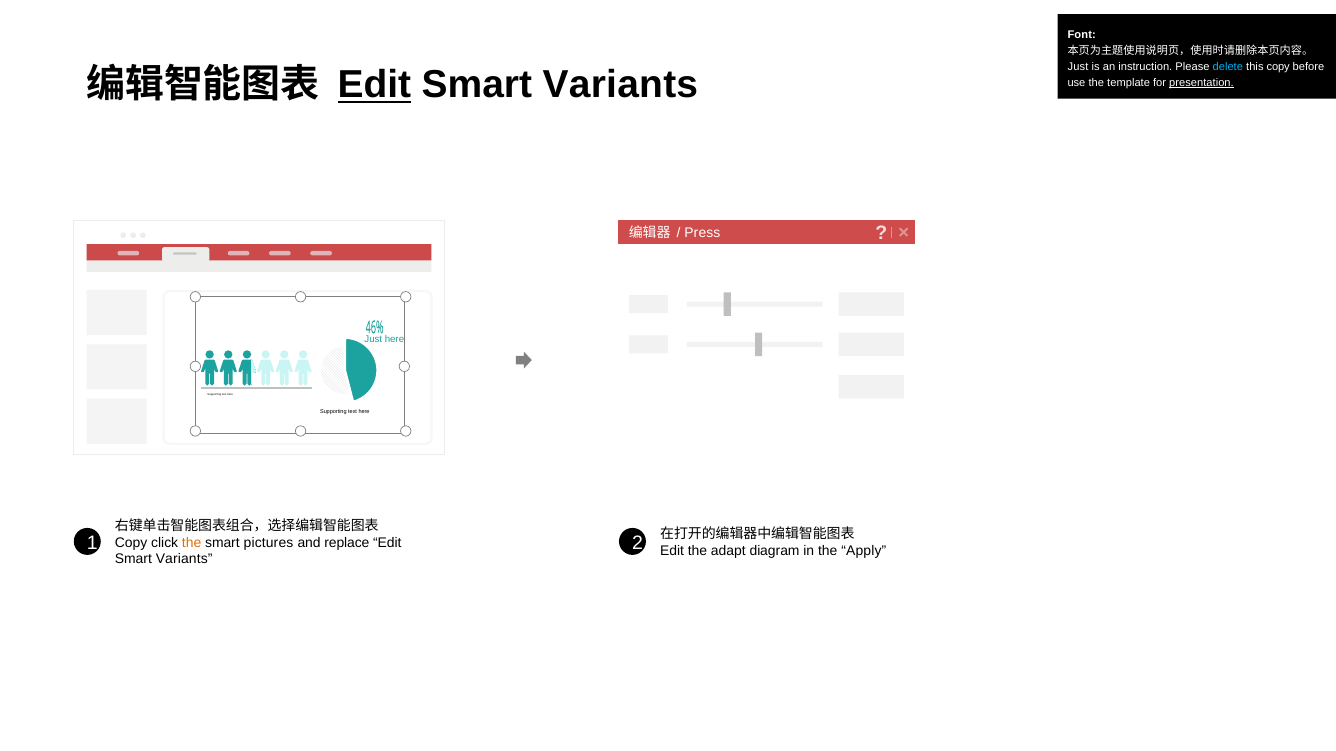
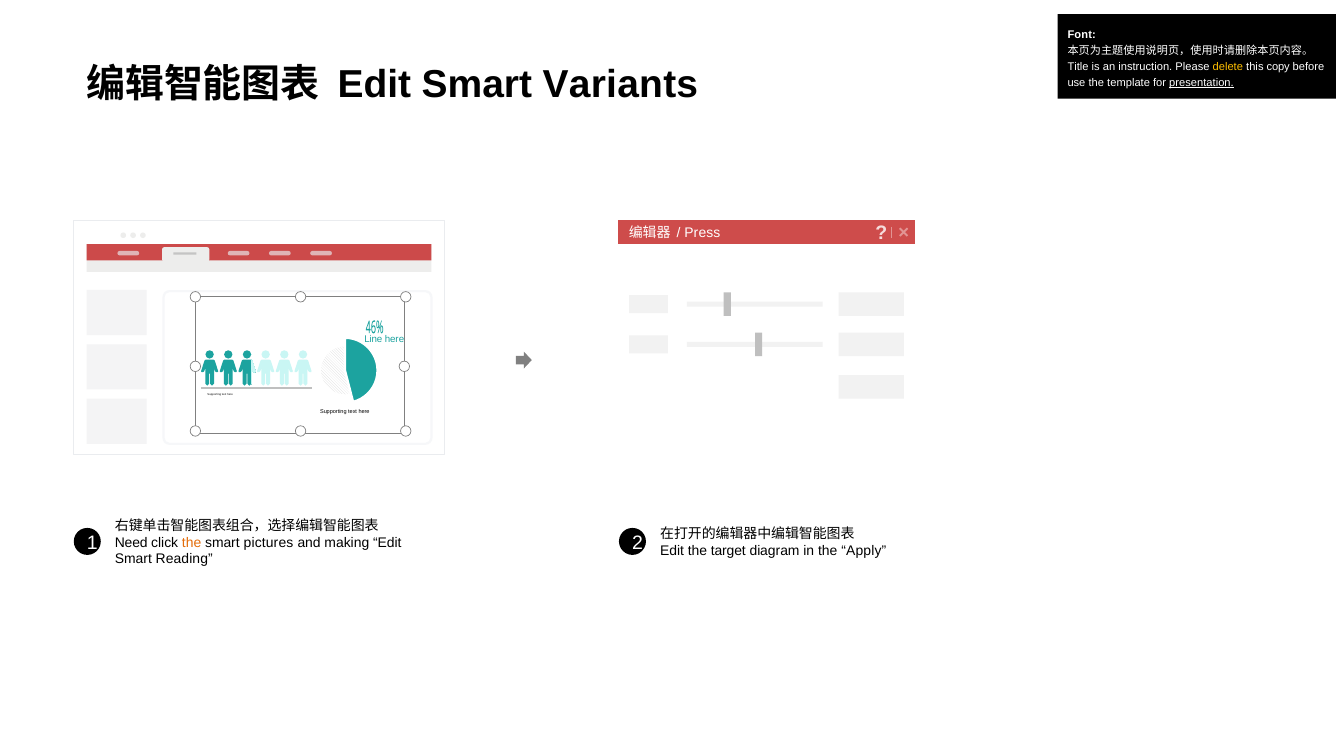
Just at (1078, 66): Just -> Title
delete colour: light blue -> yellow
Edit at (374, 85) underline: present -> none
Just at (373, 339): Just -> Line
Copy at (131, 543): Copy -> Need
replace: replace -> making
adapt: adapt -> target
Variants at (184, 560): Variants -> Reading
